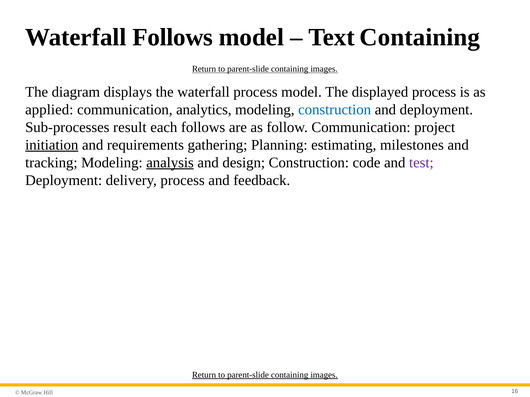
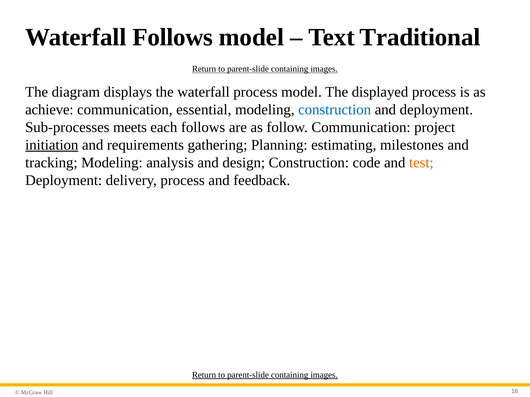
Text Containing: Containing -> Traditional
applied: applied -> achieve
analytics: analytics -> essential
result: result -> meets
analysis underline: present -> none
test colour: purple -> orange
